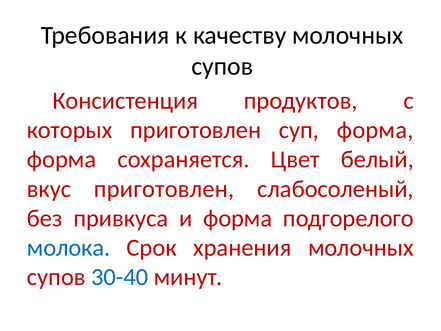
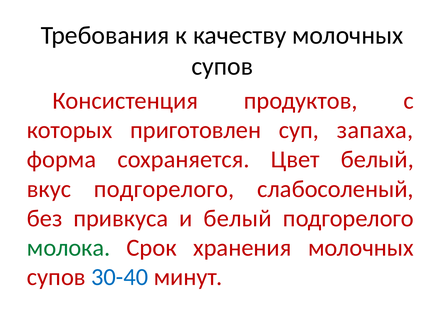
суп форма: форма -> запаха
вкус приготовлен: приготовлен -> подгорелого
и форма: форма -> белый
молока colour: blue -> green
